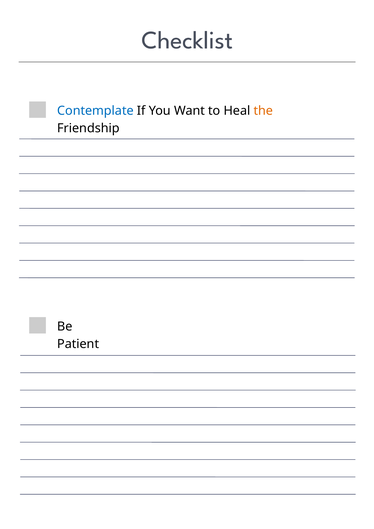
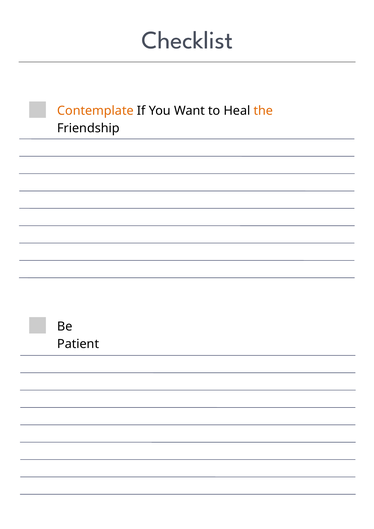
Contemplate colour: blue -> orange
